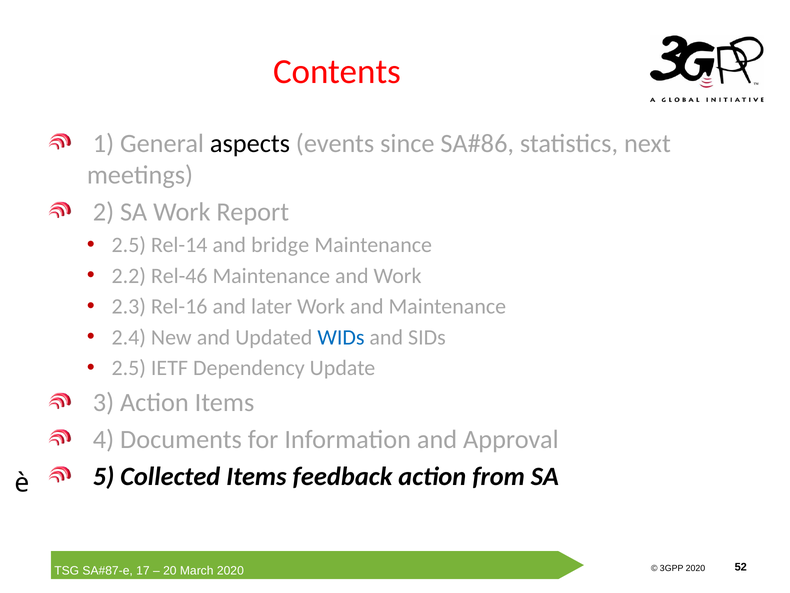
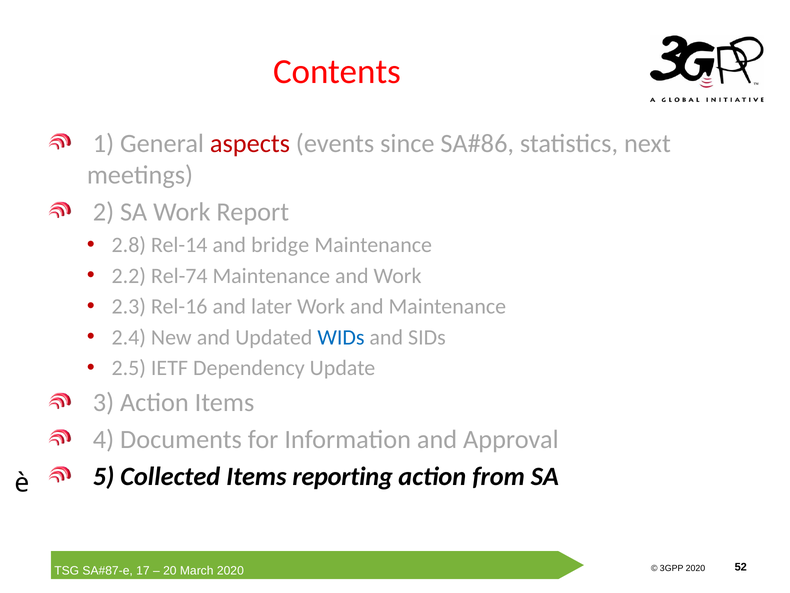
aspects colour: black -> red
2.5 at (129, 245): 2.5 -> 2.8
Rel-46: Rel-46 -> Rel-74
feedback: feedback -> reporting
